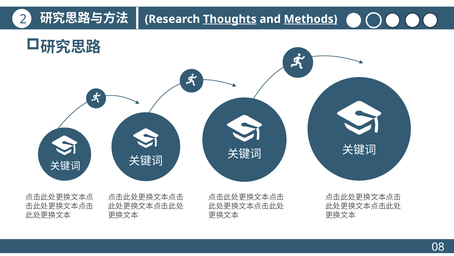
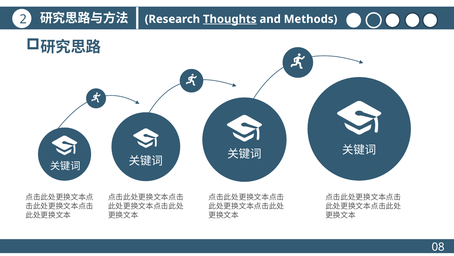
Methods underline: present -> none
